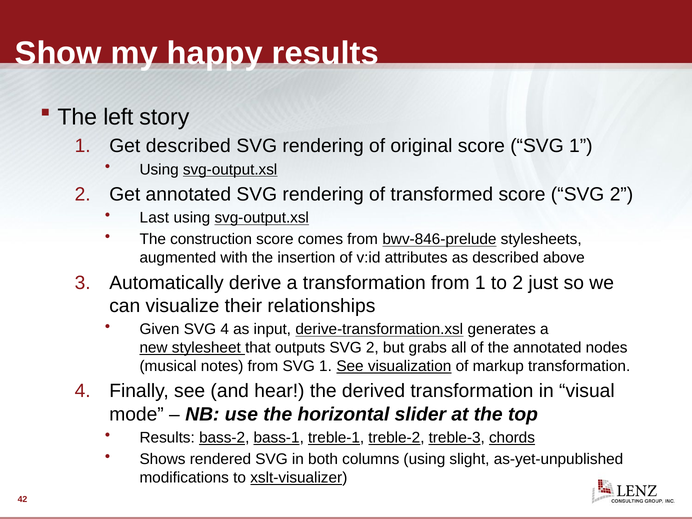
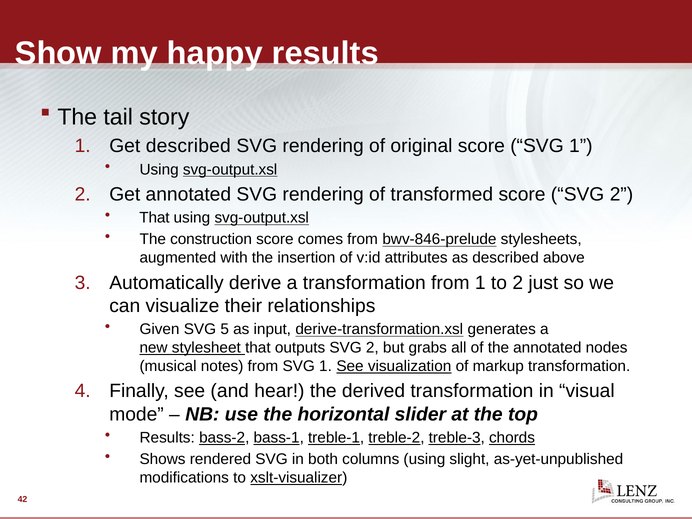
left: left -> tail
Last at (154, 218): Last -> That
SVG 4: 4 -> 5
